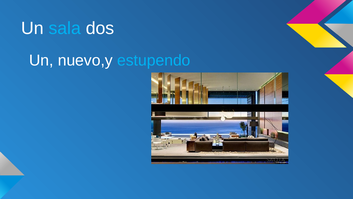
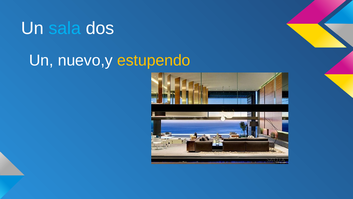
estupendo colour: light blue -> yellow
